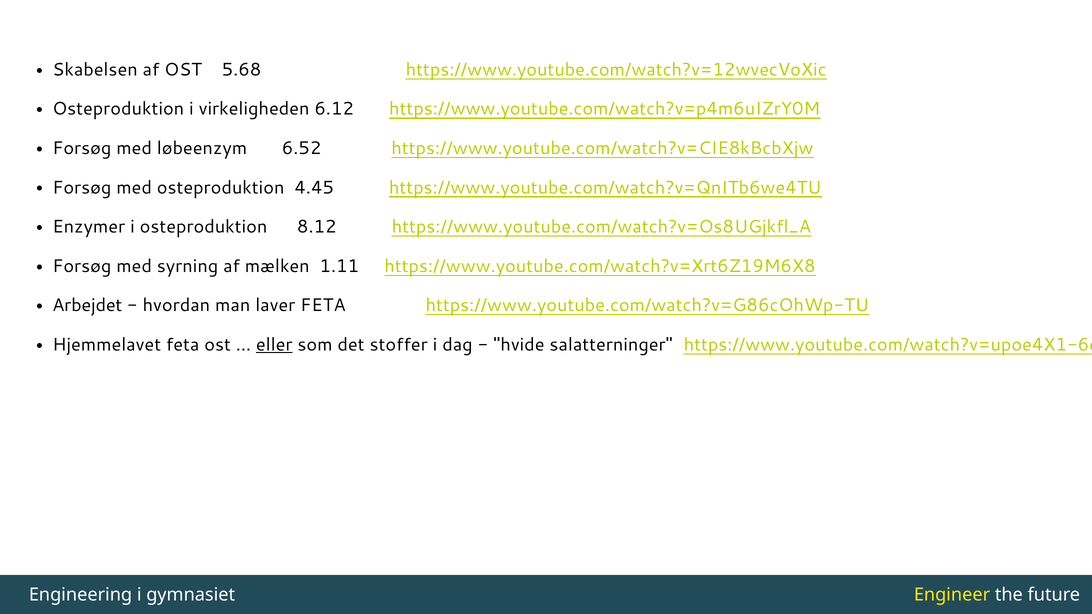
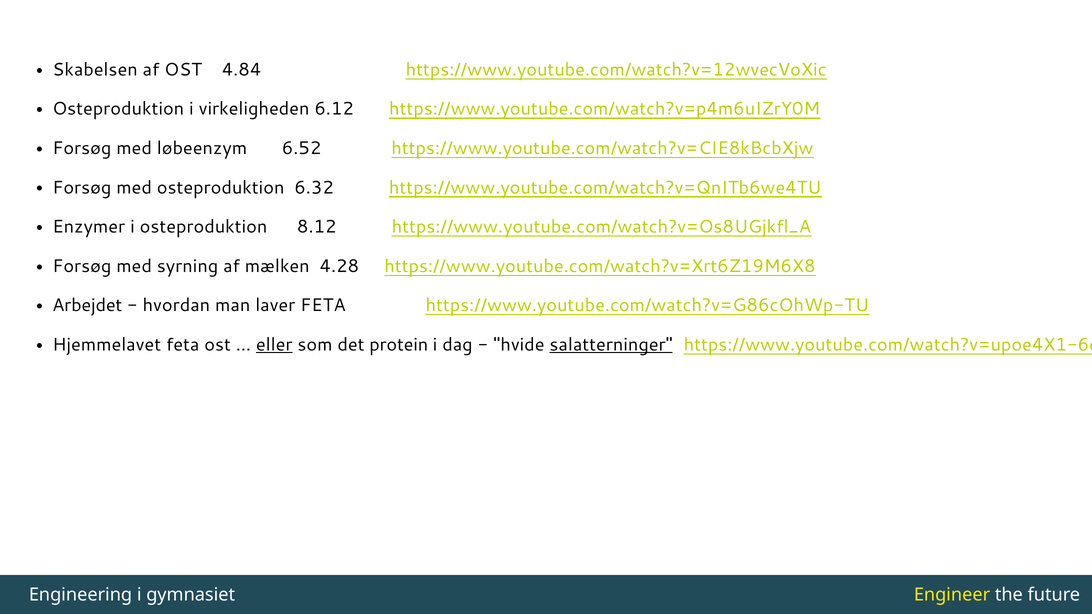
5.68: 5.68 -> 4.84
4.45: 4.45 -> 6.32
1.11: 1.11 -> 4.28
stoffer: stoffer -> protein
salatterninger underline: none -> present
